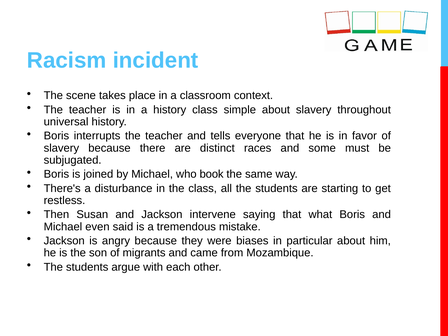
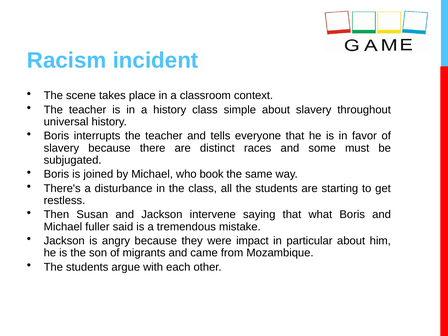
even: even -> fuller
biases: biases -> impact
